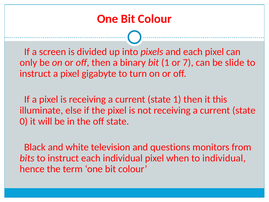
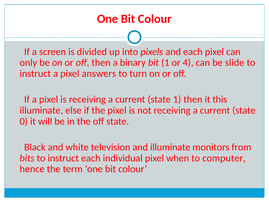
7: 7 -> 4
gigabyte: gigabyte -> answers
and questions: questions -> illuminate
to individual: individual -> computer
